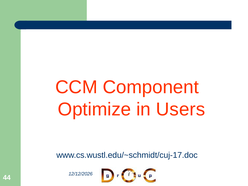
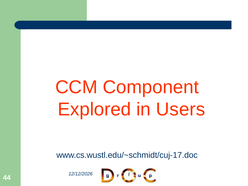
Optimize: Optimize -> Explored
